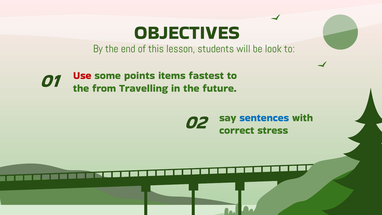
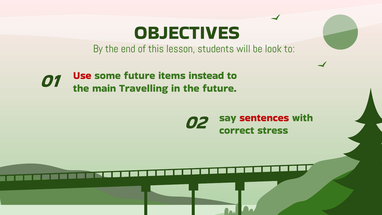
some points: points -> future
fastest: fastest -> instead
from: from -> main
sentences colour: blue -> red
